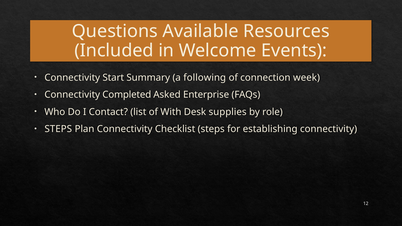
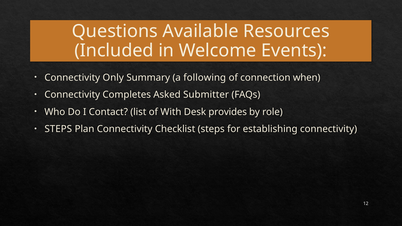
Start: Start -> Only
week: week -> when
Completed: Completed -> Completes
Enterprise: Enterprise -> Submitter
supplies: supplies -> provides
